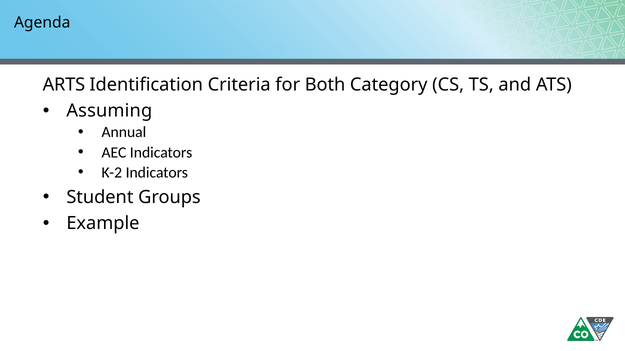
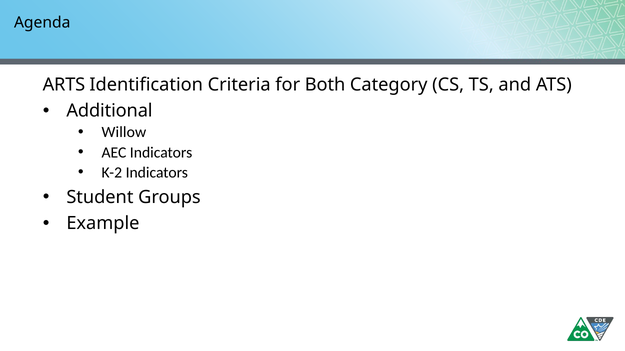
Assuming: Assuming -> Additional
Annual: Annual -> Willow
